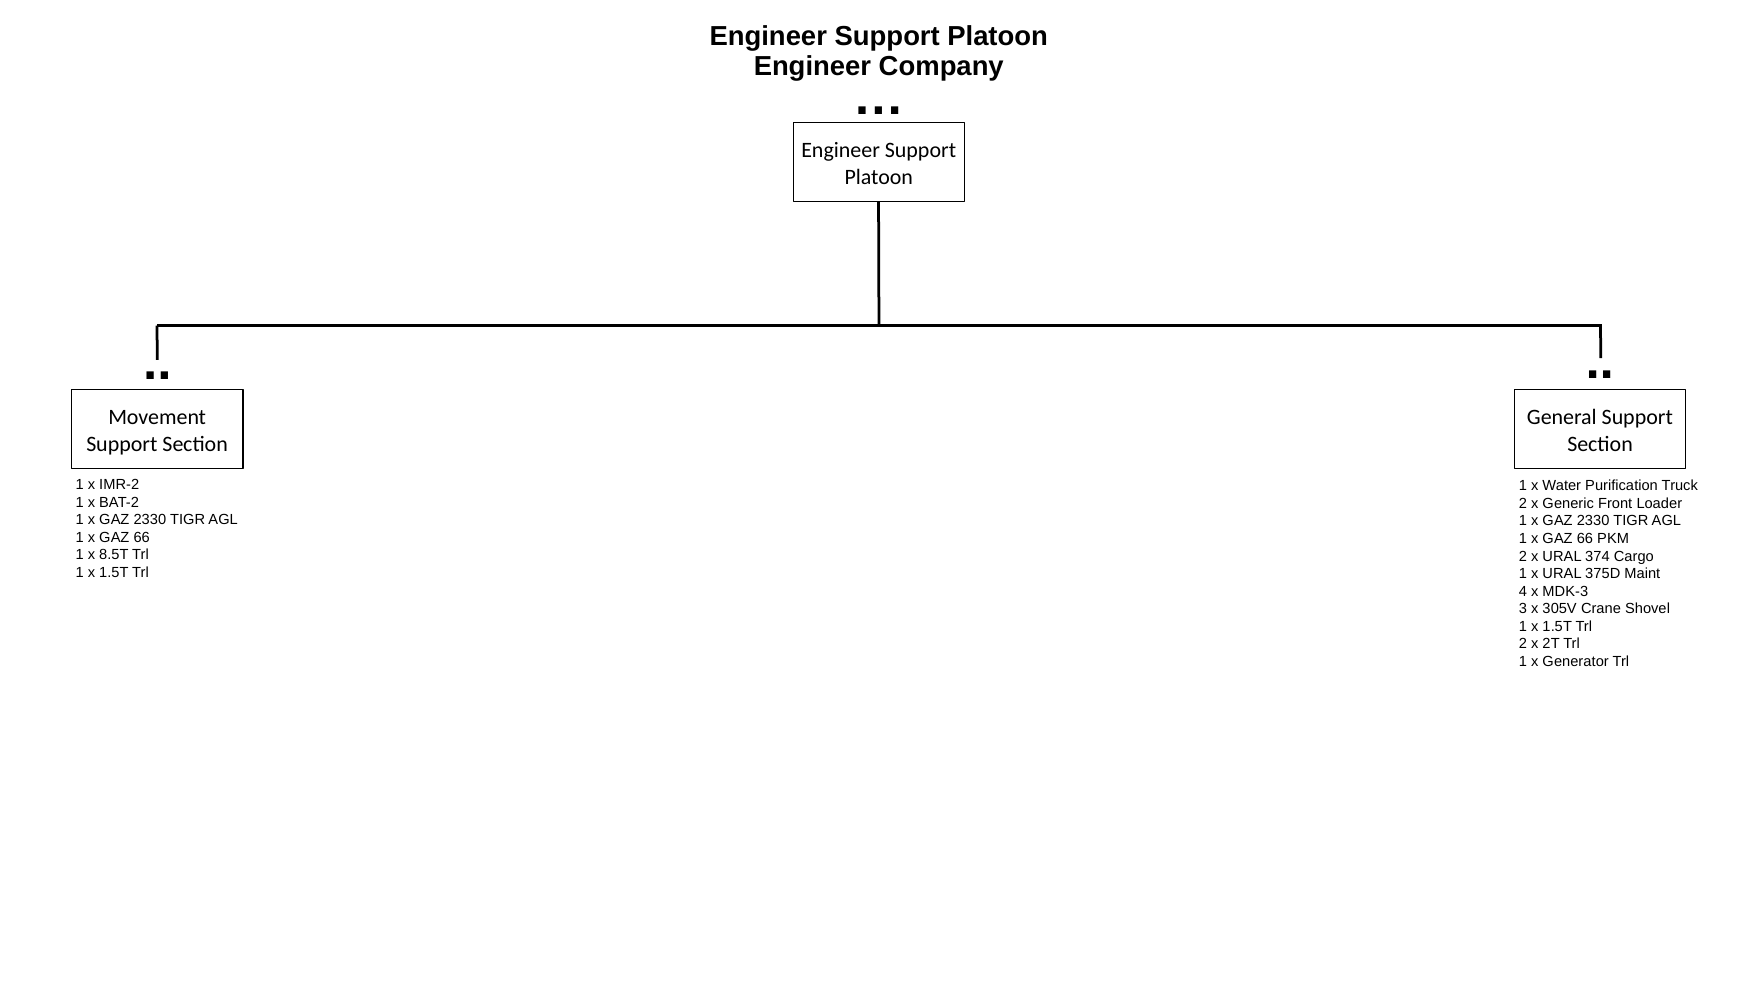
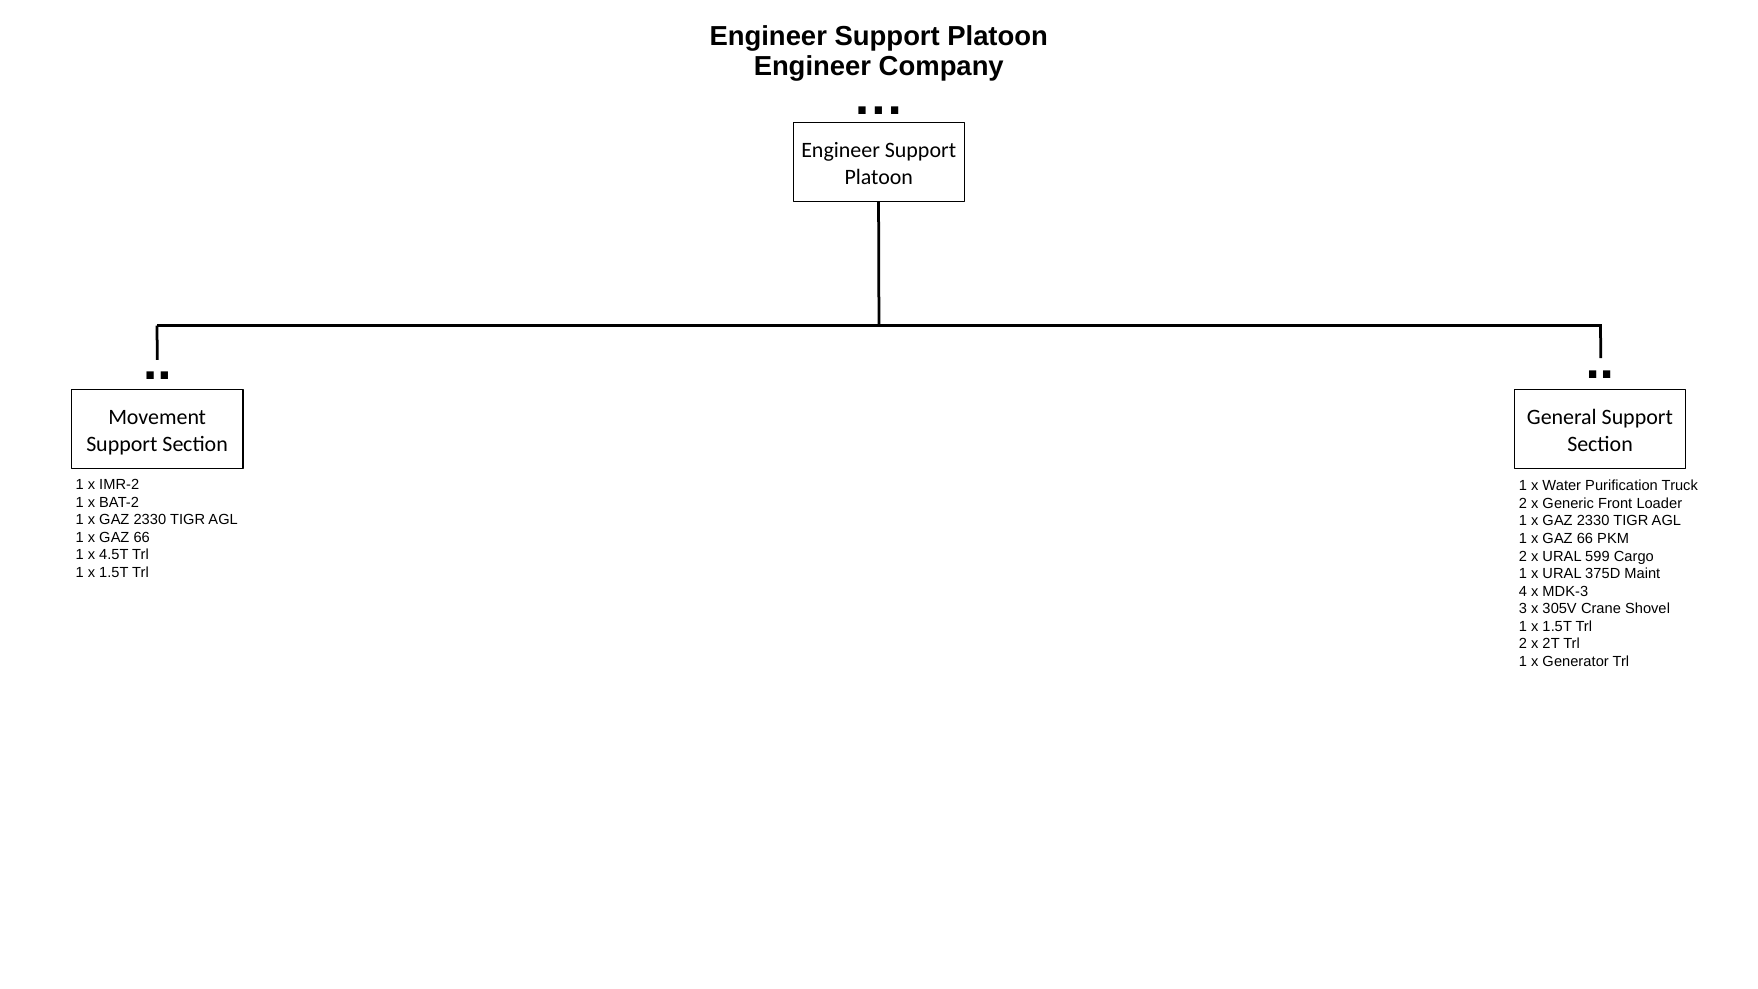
8.5T: 8.5T -> 4.5T
374: 374 -> 599
